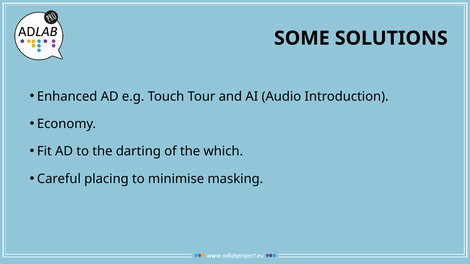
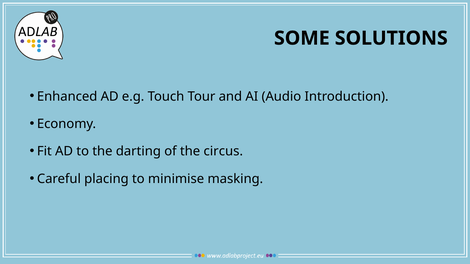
which: which -> circus
